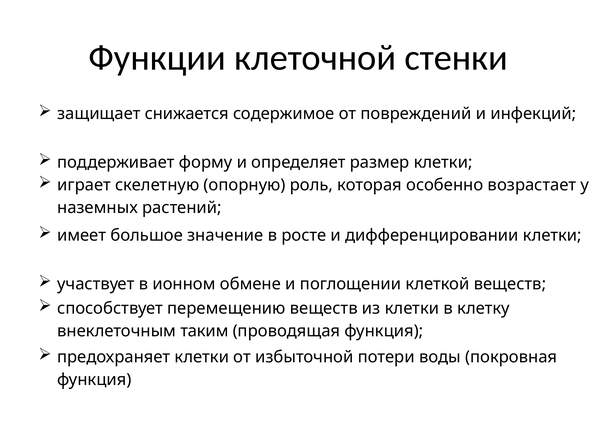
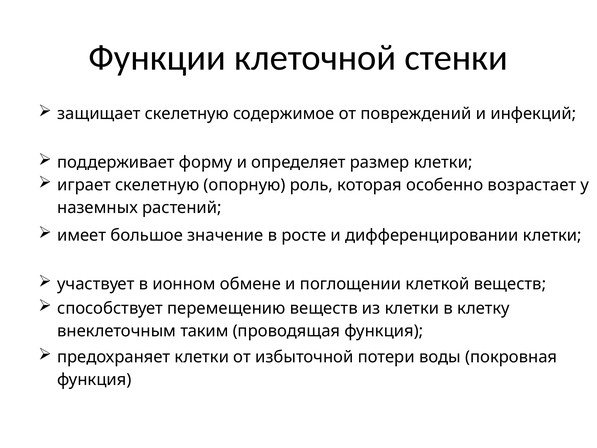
защищает снижается: снижается -> скелетную
